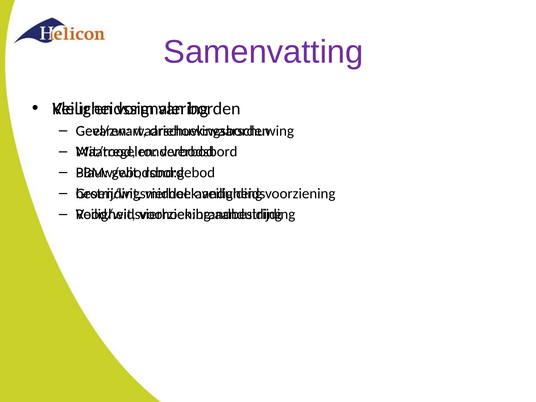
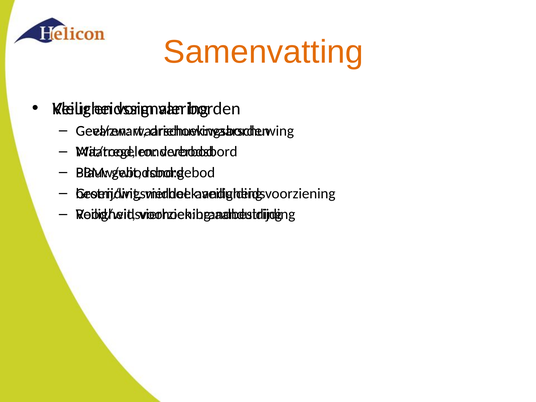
Samenvatting colour: purple -> orange
